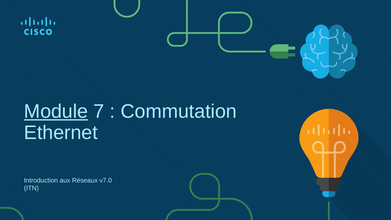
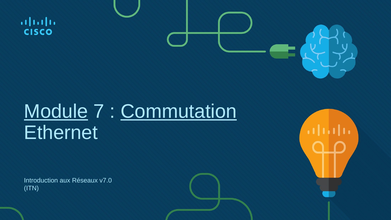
Commutation underline: none -> present
